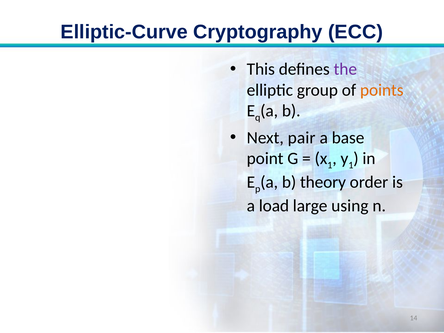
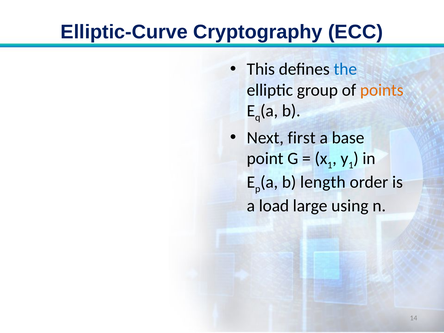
the colour: purple -> blue
pair: pair -> first
theory: theory -> length
